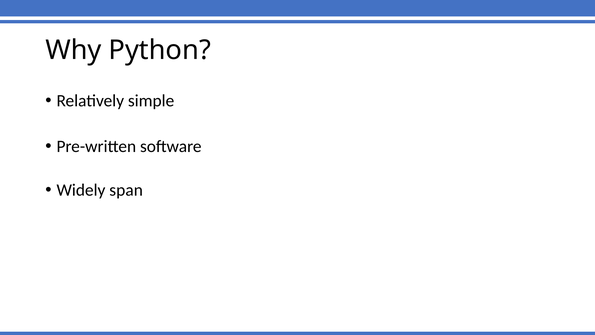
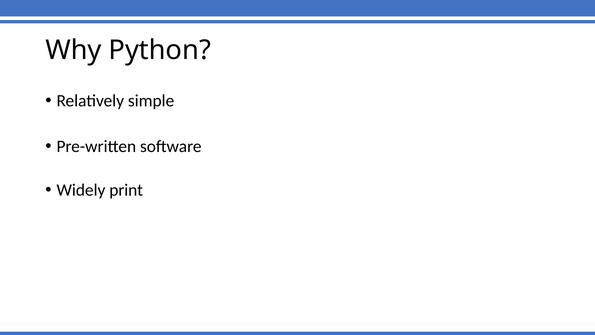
span: span -> print
